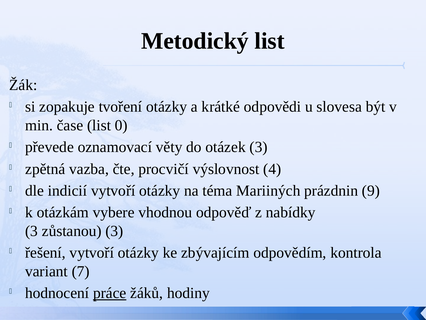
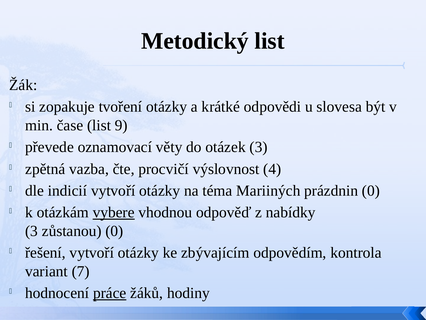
0: 0 -> 9
prázdnin 9: 9 -> 0
vybere underline: none -> present
zůstanou 3: 3 -> 0
